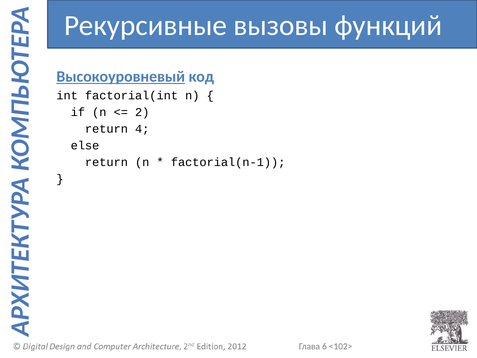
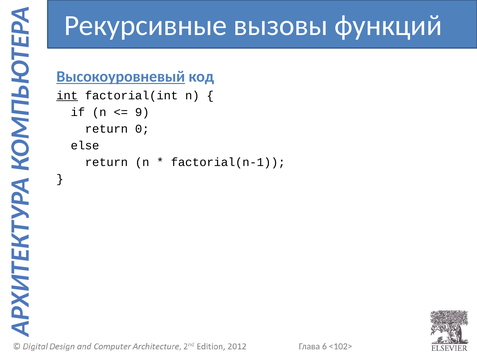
int underline: none -> present
2: 2 -> 9
4: 4 -> 0
